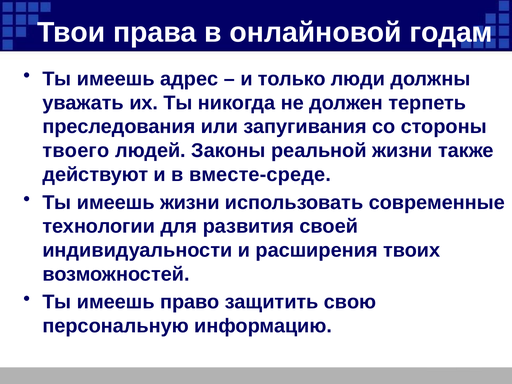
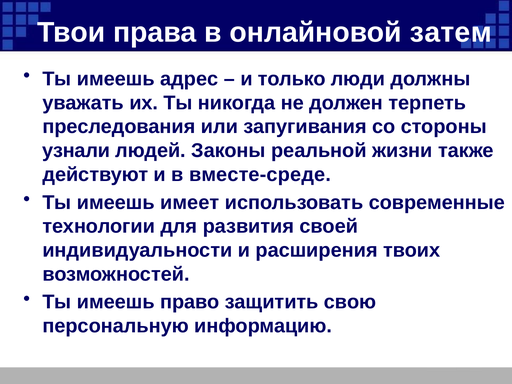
годам: годам -> затем
твоего: твоего -> узнали
имеешь жизни: жизни -> имеет
